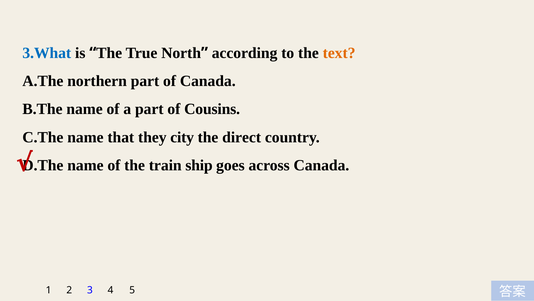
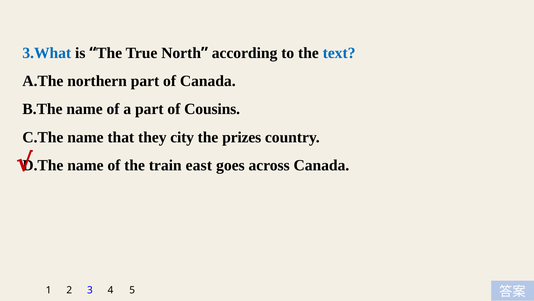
text colour: orange -> blue
direct: direct -> prizes
ship: ship -> east
